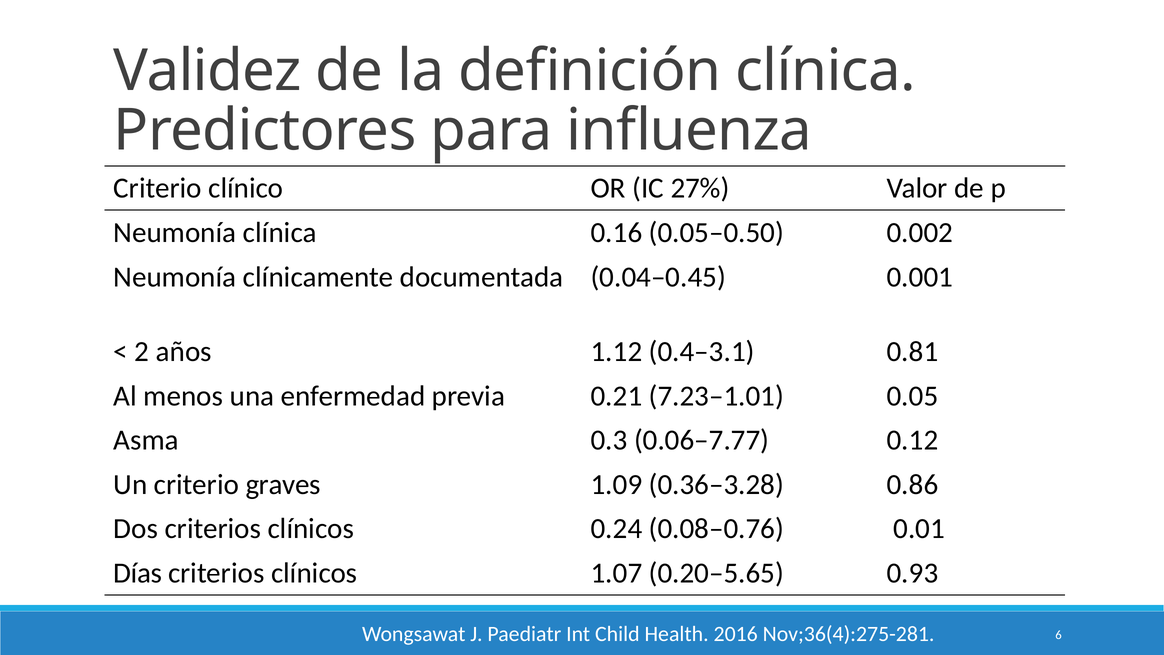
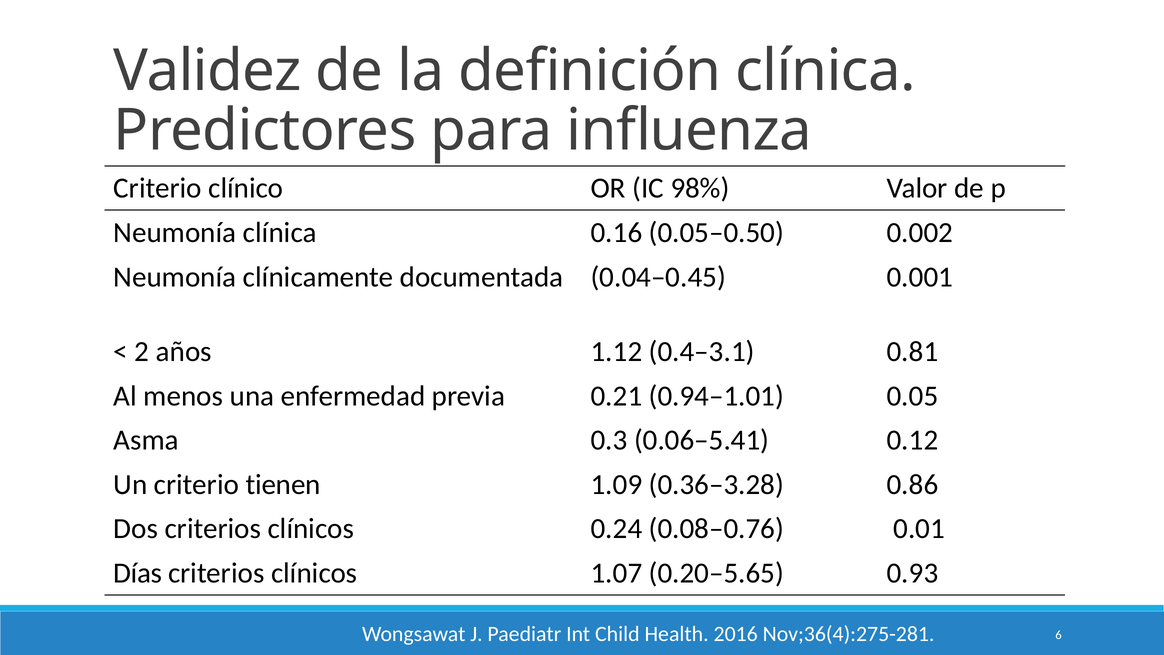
27%: 27% -> 98%
7.23–1.01: 7.23–1.01 -> 0.94–1.01
0.06–7.77: 0.06–7.77 -> 0.06–5.41
graves: graves -> tienen
